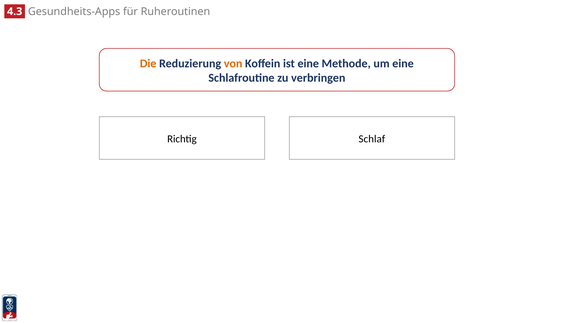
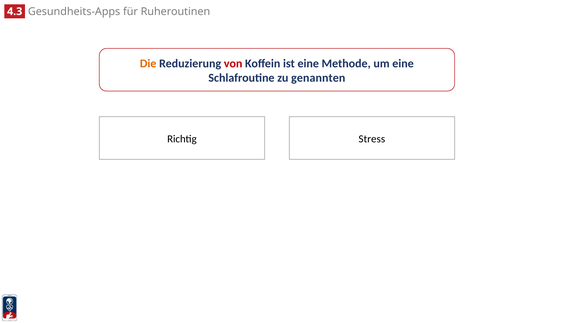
von colour: orange -> red
verbringen: verbringen -> genannten
Schlaf: Schlaf -> Stress
